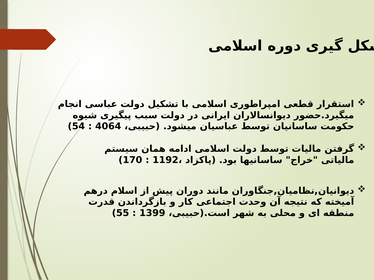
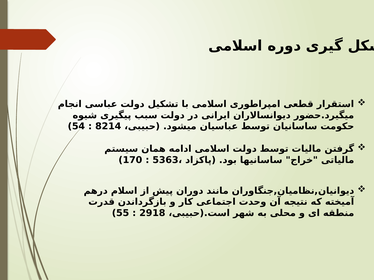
4064: 4064 -> 8214
1192: 1192 -> 5363
1399: 1399 -> 2918
